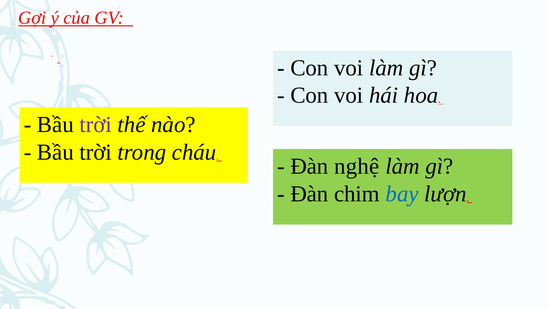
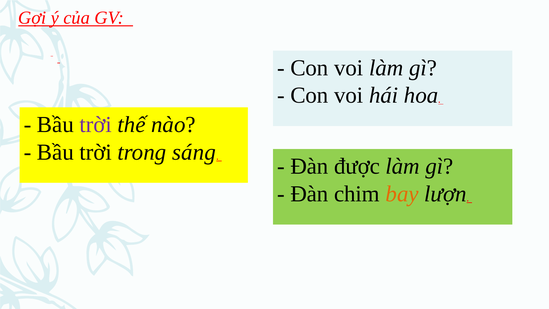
cháu: cháu -> sáng
nghệ: nghệ -> được
bay colour: blue -> orange
